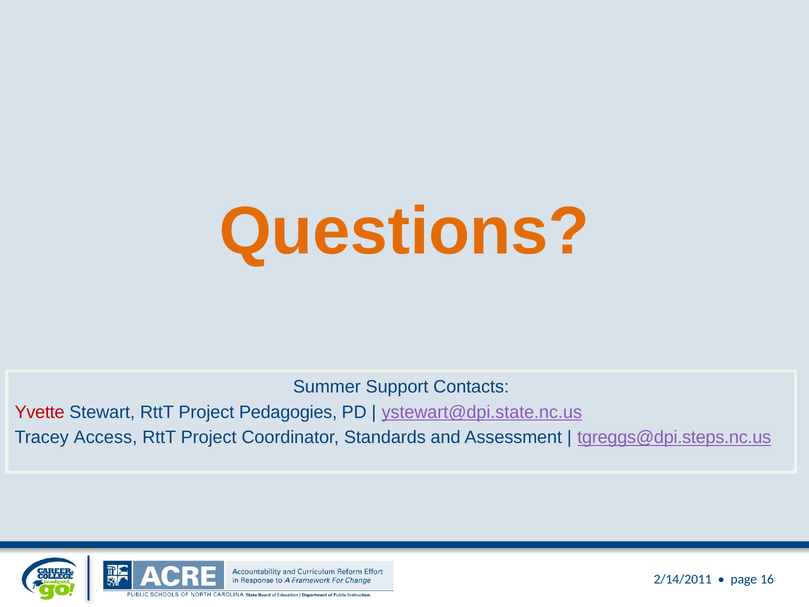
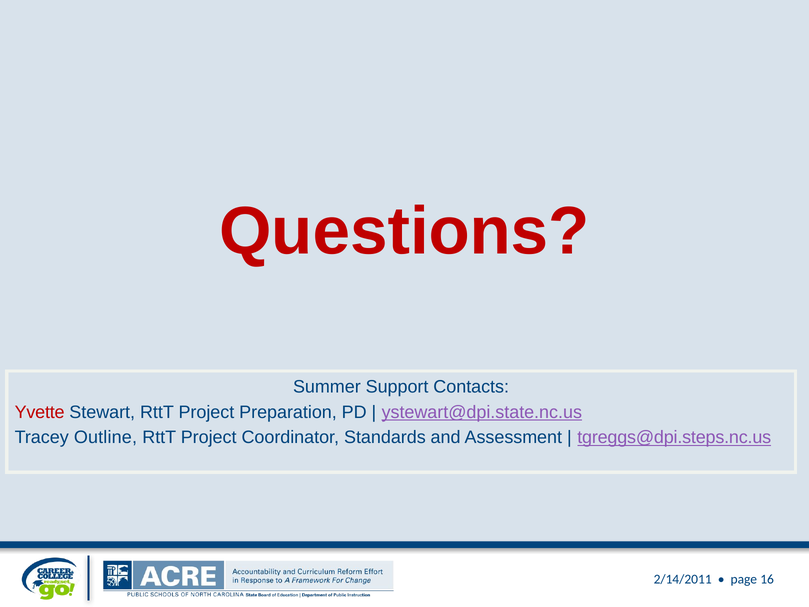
Questions colour: orange -> red
Pedagogies: Pedagogies -> Preparation
Access: Access -> Outline
